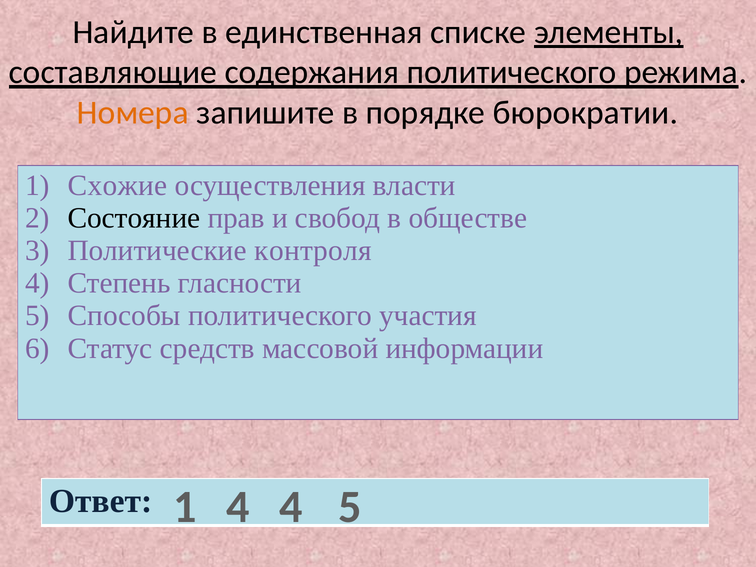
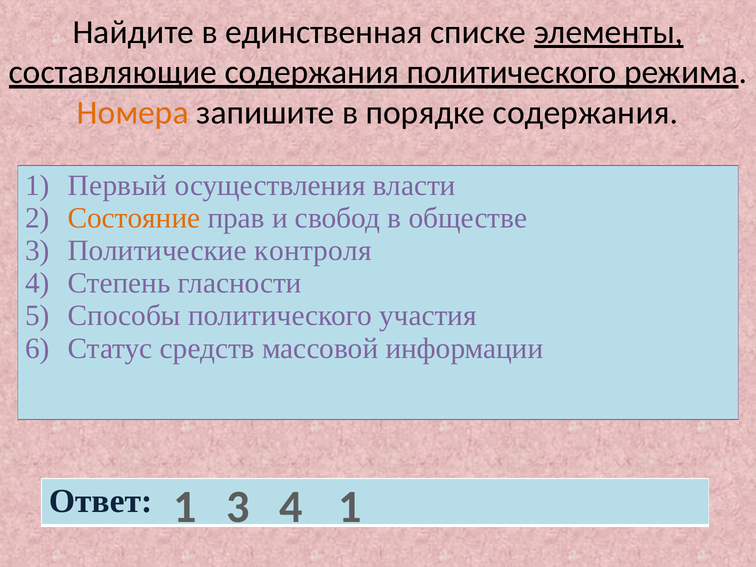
порядке бюрократии: бюрократии -> содержания
Схожие: Схожие -> Первый
Состояние colour: black -> orange
1 4: 4 -> 3
4 5: 5 -> 1
